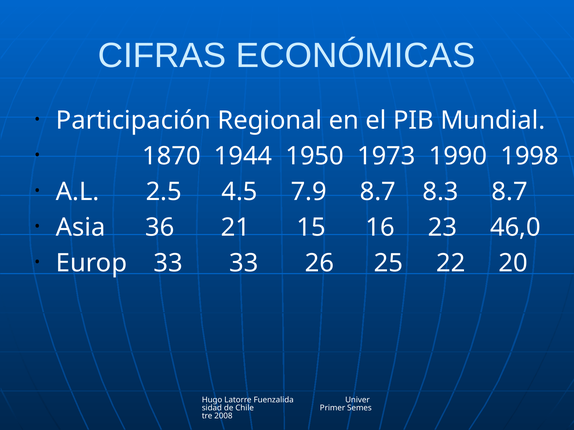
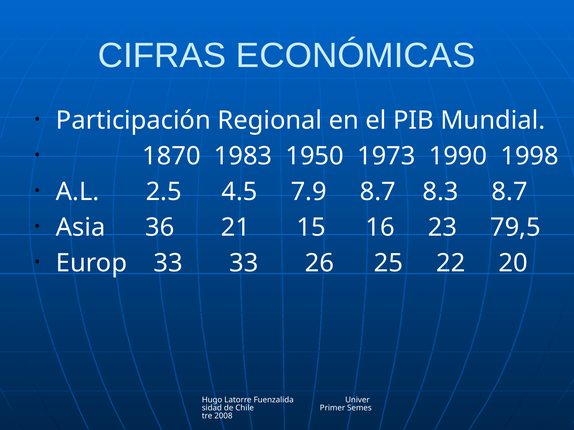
1944: 1944 -> 1983
46,0: 46,0 -> 79,5
